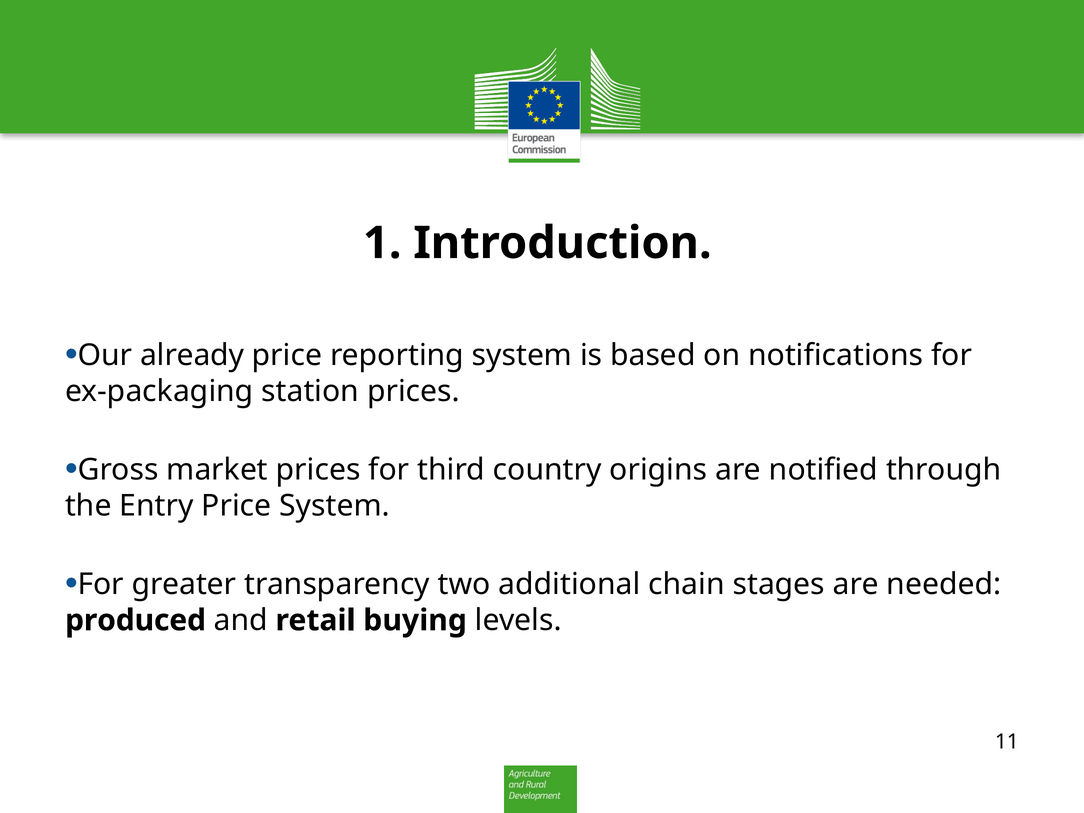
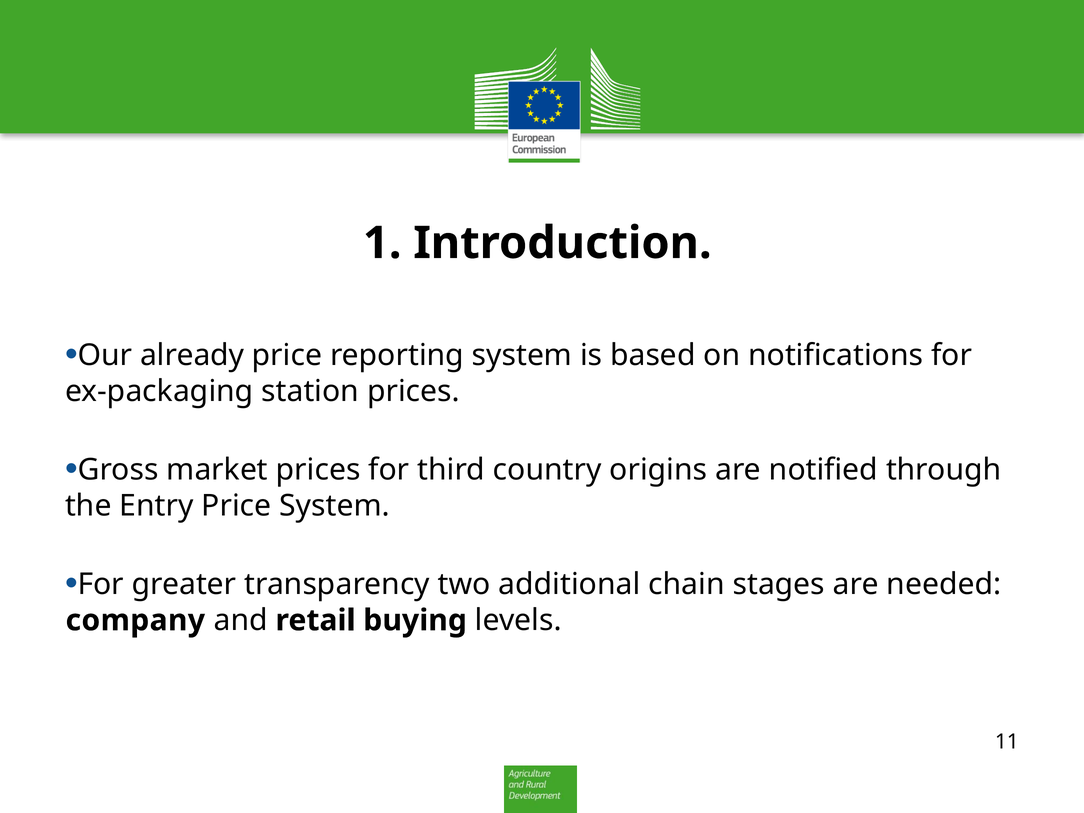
produced: produced -> company
